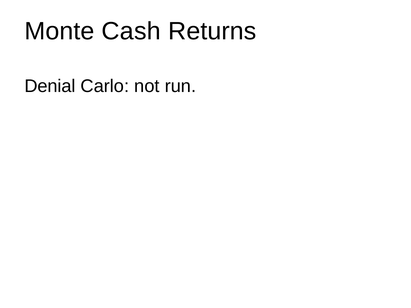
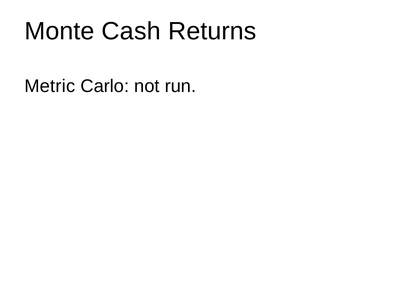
Denial: Denial -> Metric
